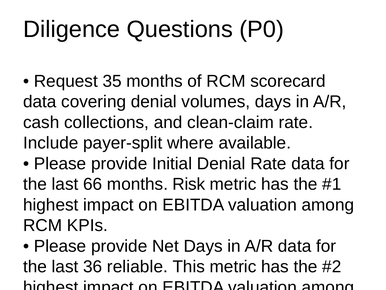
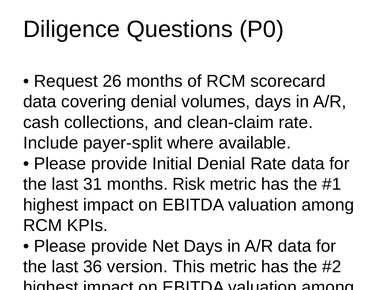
35: 35 -> 26
66: 66 -> 31
reliable: reliable -> version
